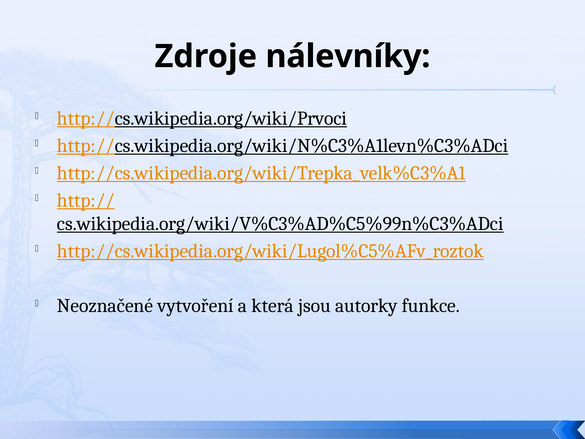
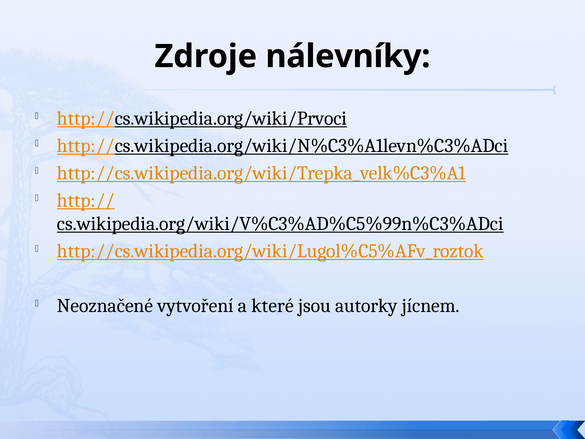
která: která -> které
funkce: funkce -> jícnem
